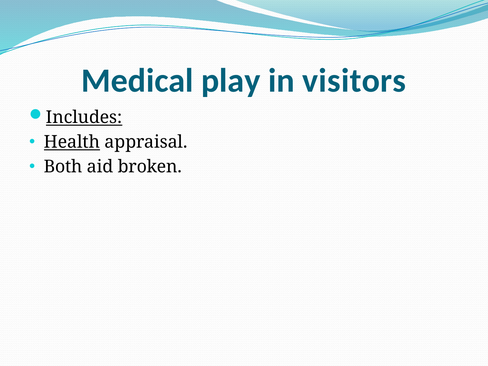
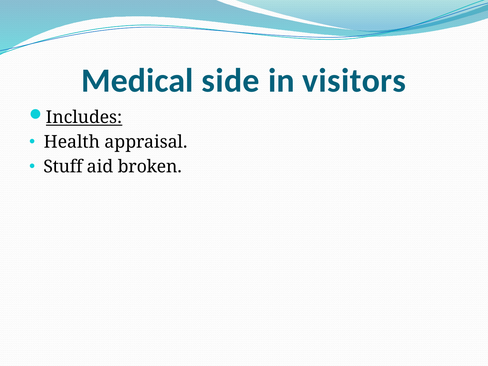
play: play -> side
Health underline: present -> none
Both: Both -> Stuff
